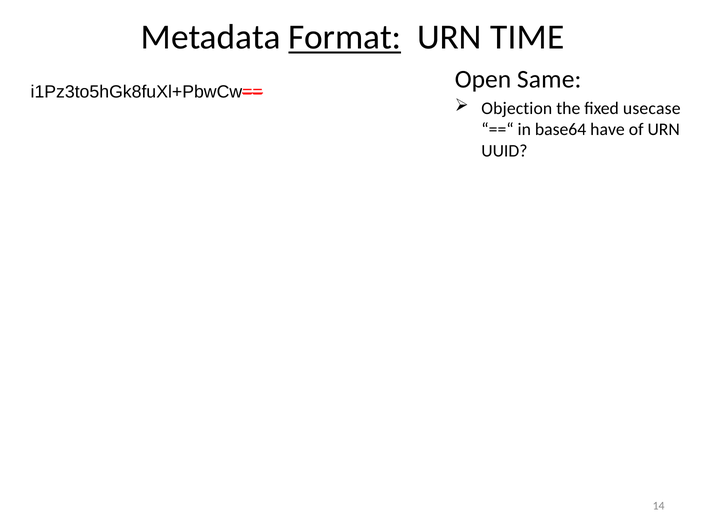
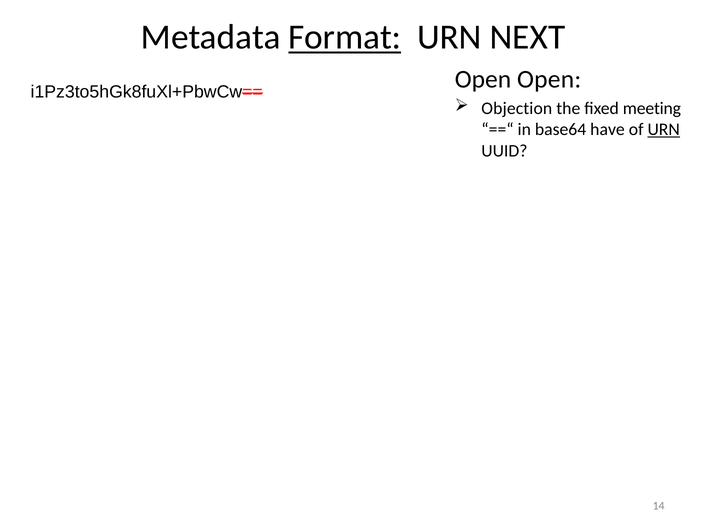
TIME: TIME -> NEXT
Open Same: Same -> Open
usecase: usecase -> meeting
URN at (664, 130) underline: none -> present
